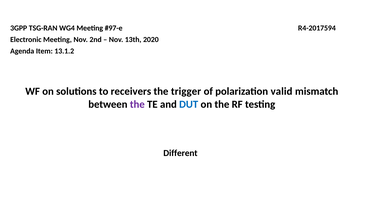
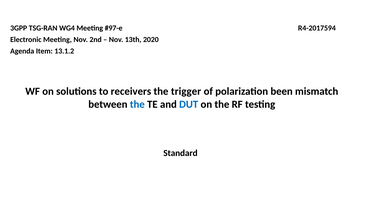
valid: valid -> been
the at (137, 104) colour: purple -> blue
Different: Different -> Standard
